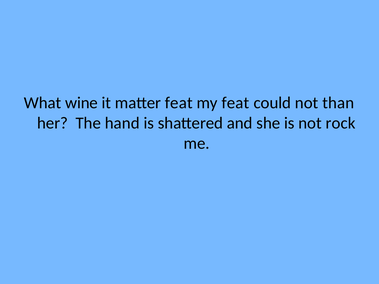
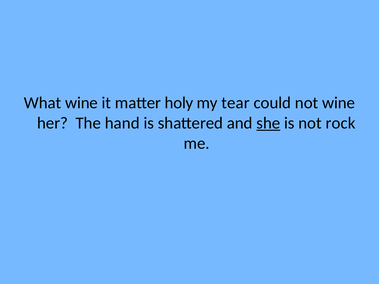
matter feat: feat -> holy
my feat: feat -> tear
not than: than -> wine
she underline: none -> present
